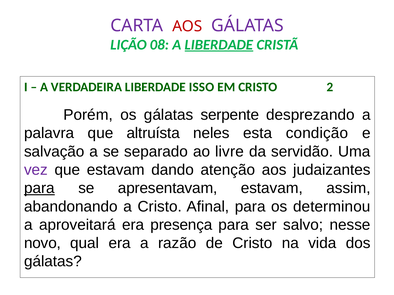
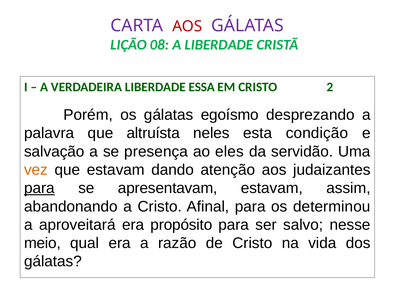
LIBERDADE at (219, 45) underline: present -> none
ISSO: ISSO -> ESSA
serpente: serpente -> egoísmo
separado: separado -> presença
livre: livre -> eles
vez colour: purple -> orange
presença: presença -> propósito
novo: novo -> meio
